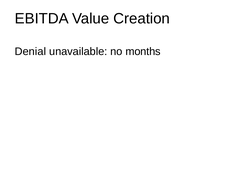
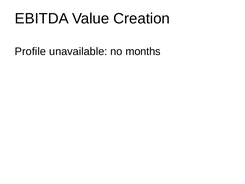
Denial: Denial -> Profile
